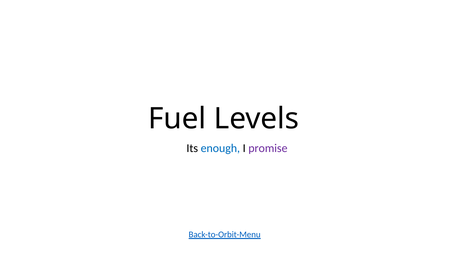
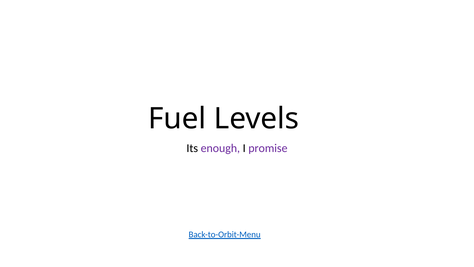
enough colour: blue -> purple
